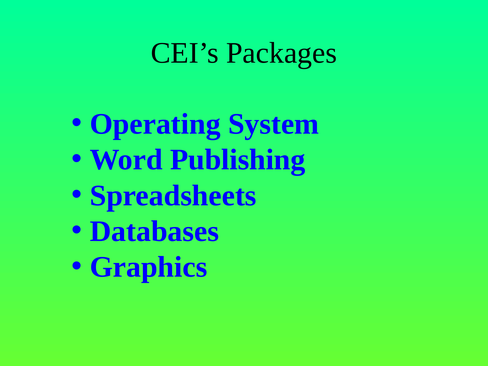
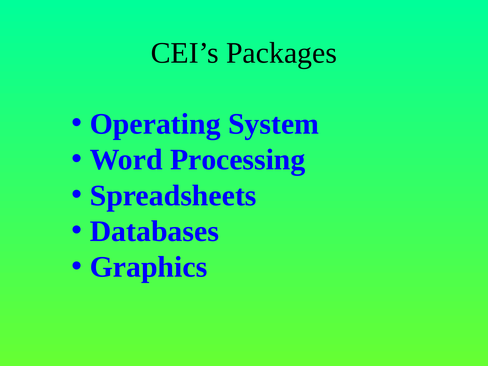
Publishing: Publishing -> Processing
